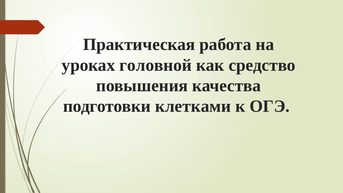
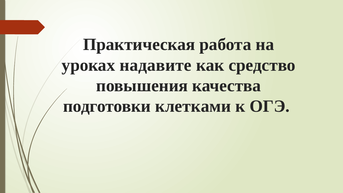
головной: головной -> надавите
